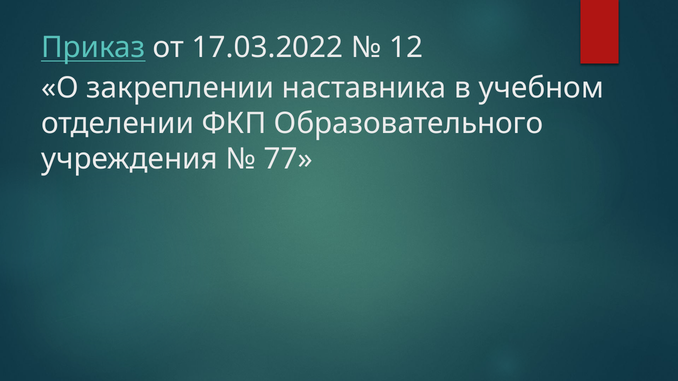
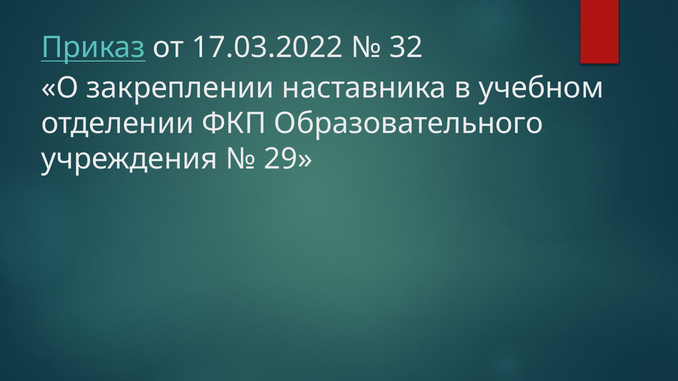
12: 12 -> 32
77: 77 -> 29
